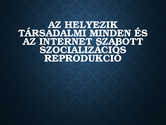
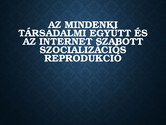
HELYEZIK: HELYEZIK -> MINDENKI
MINDEN: MINDEN -> EGYÜTT
